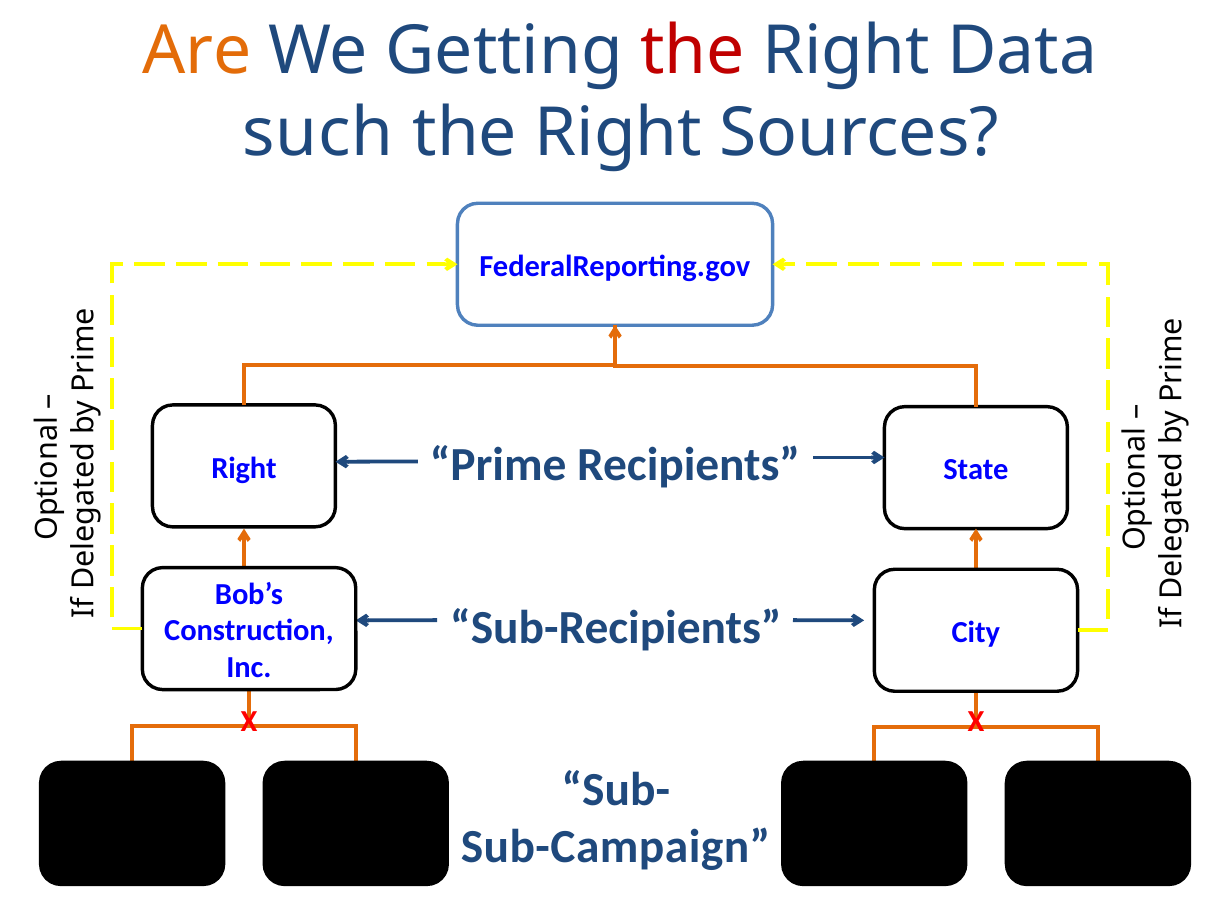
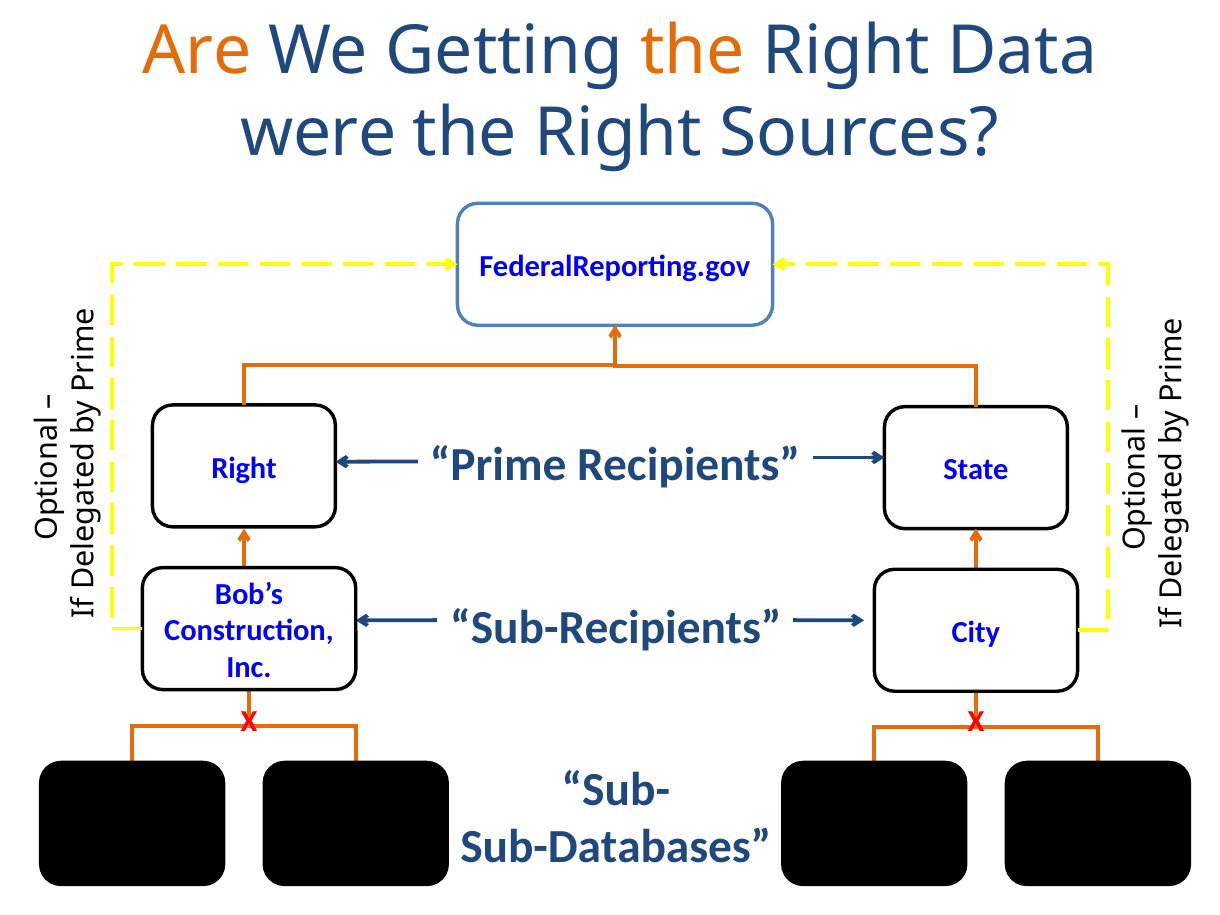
the at (693, 51) colour: red -> orange
such: such -> were
Sub-Campaign: Sub-Campaign -> Sub-Databases
